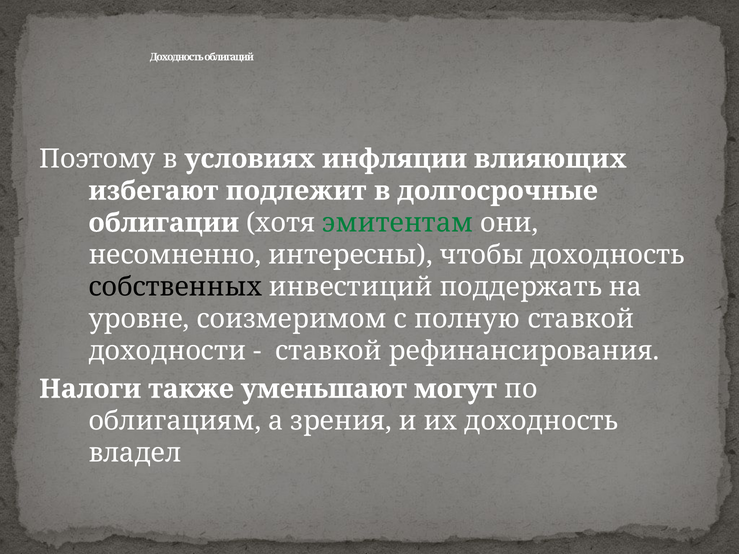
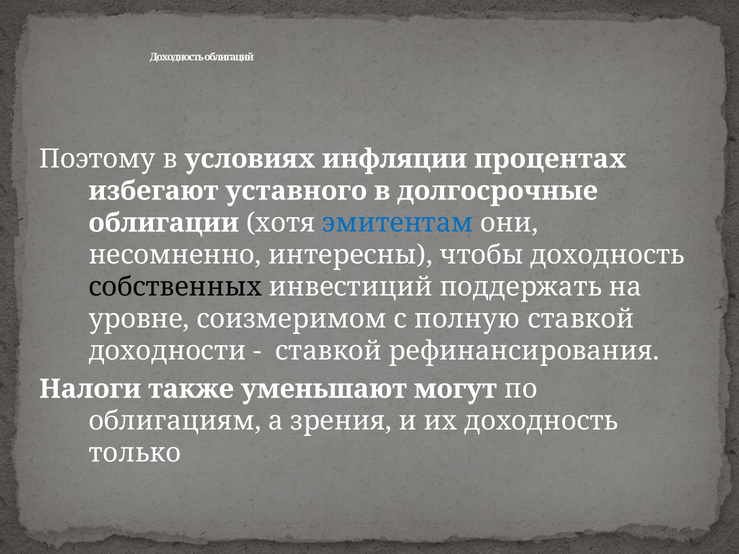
влияющих: влияющих -> процентах
подлежит: подлежит -> уставного
эмитентам colour: green -> blue
владел: владел -> только
